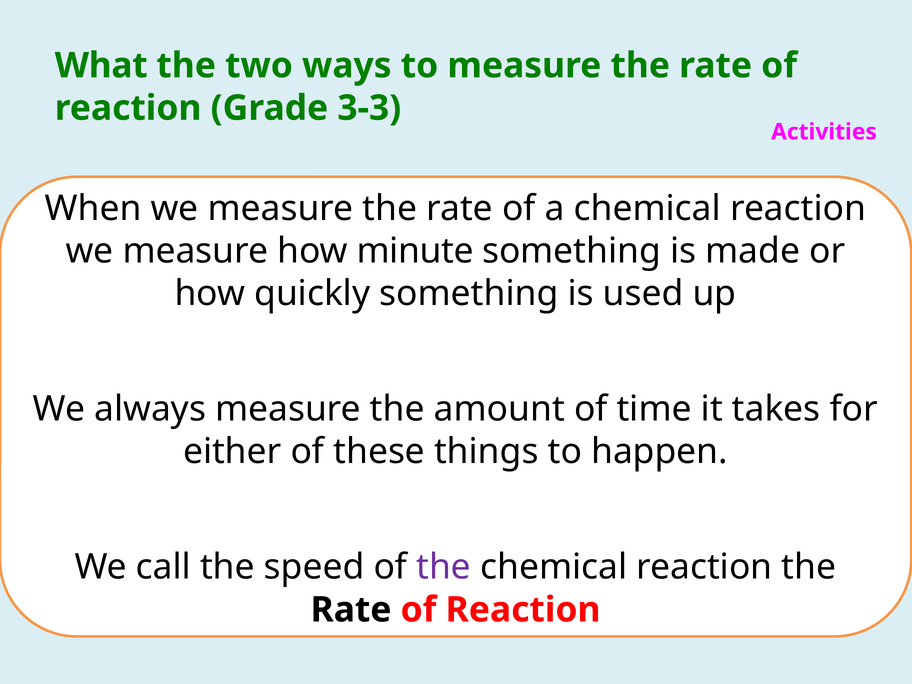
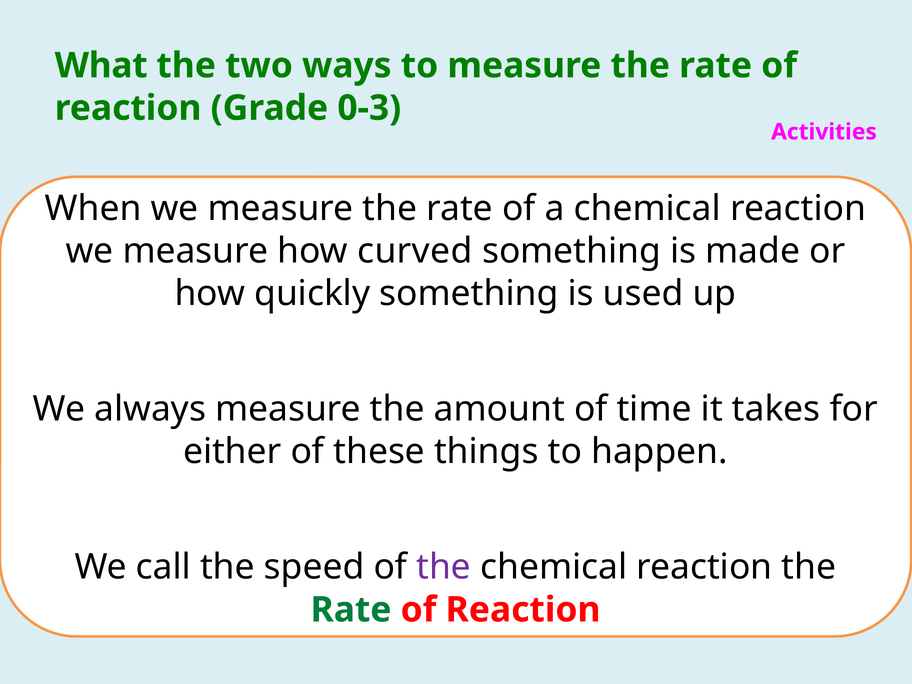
3-3: 3-3 -> 0-3
minute: minute -> curved
Rate at (351, 610) colour: black -> green
